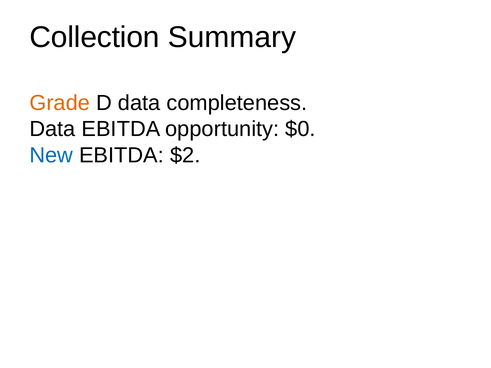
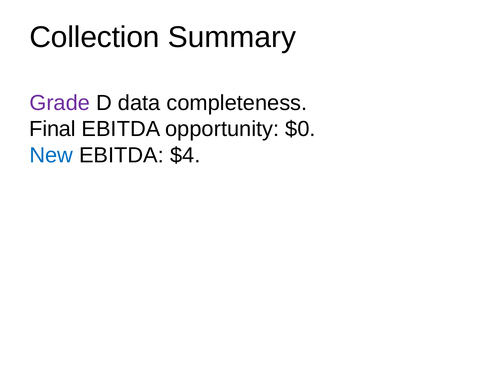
Grade colour: orange -> purple
Data at (52, 129): Data -> Final
$2: $2 -> $4
